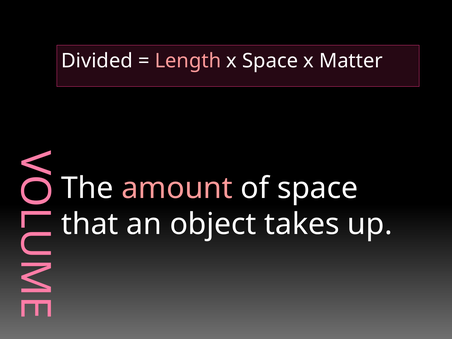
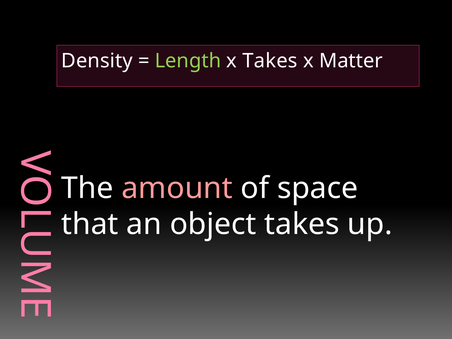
Divided: Divided -> Density
Length colour: pink -> light green
x Space: Space -> Takes
